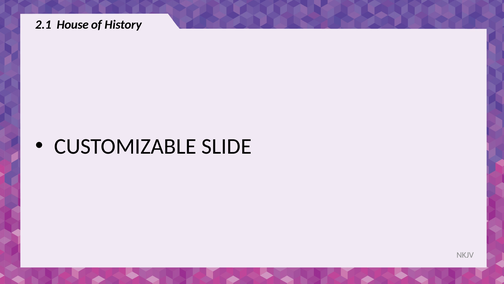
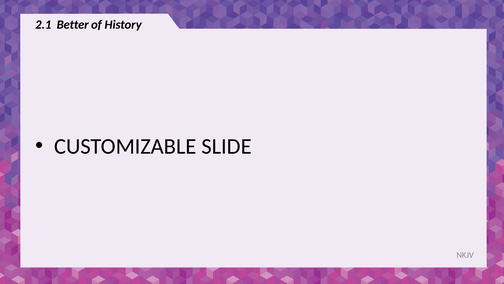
House: House -> Better
